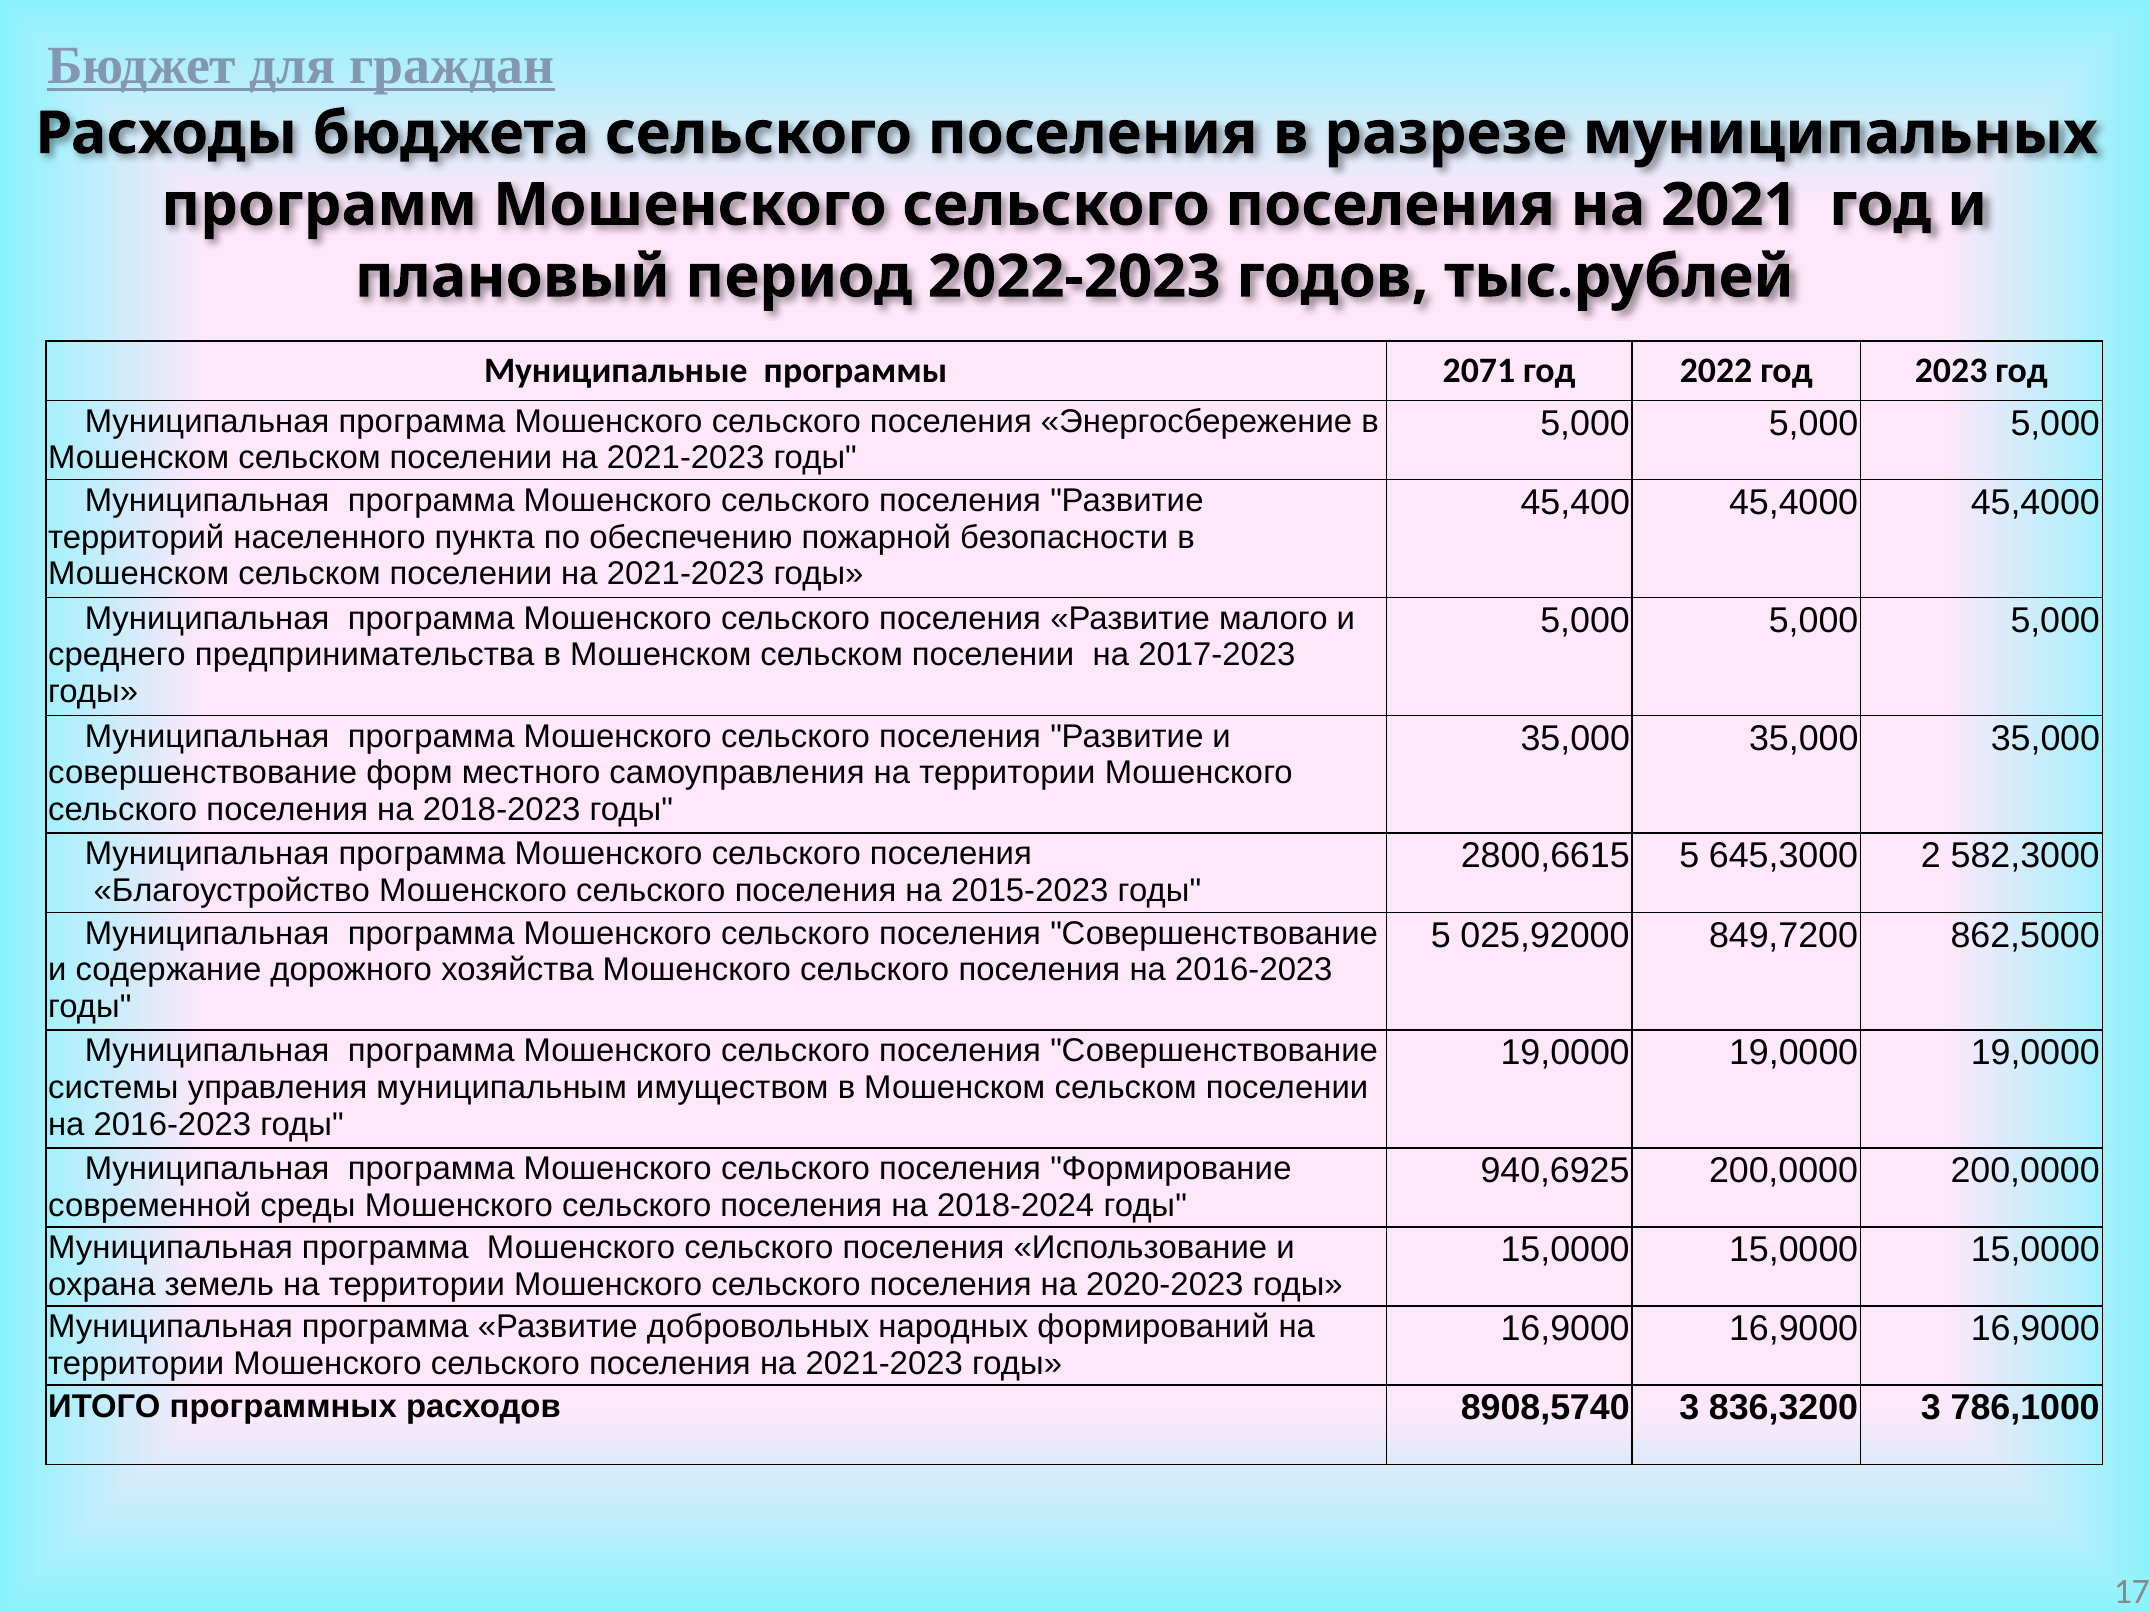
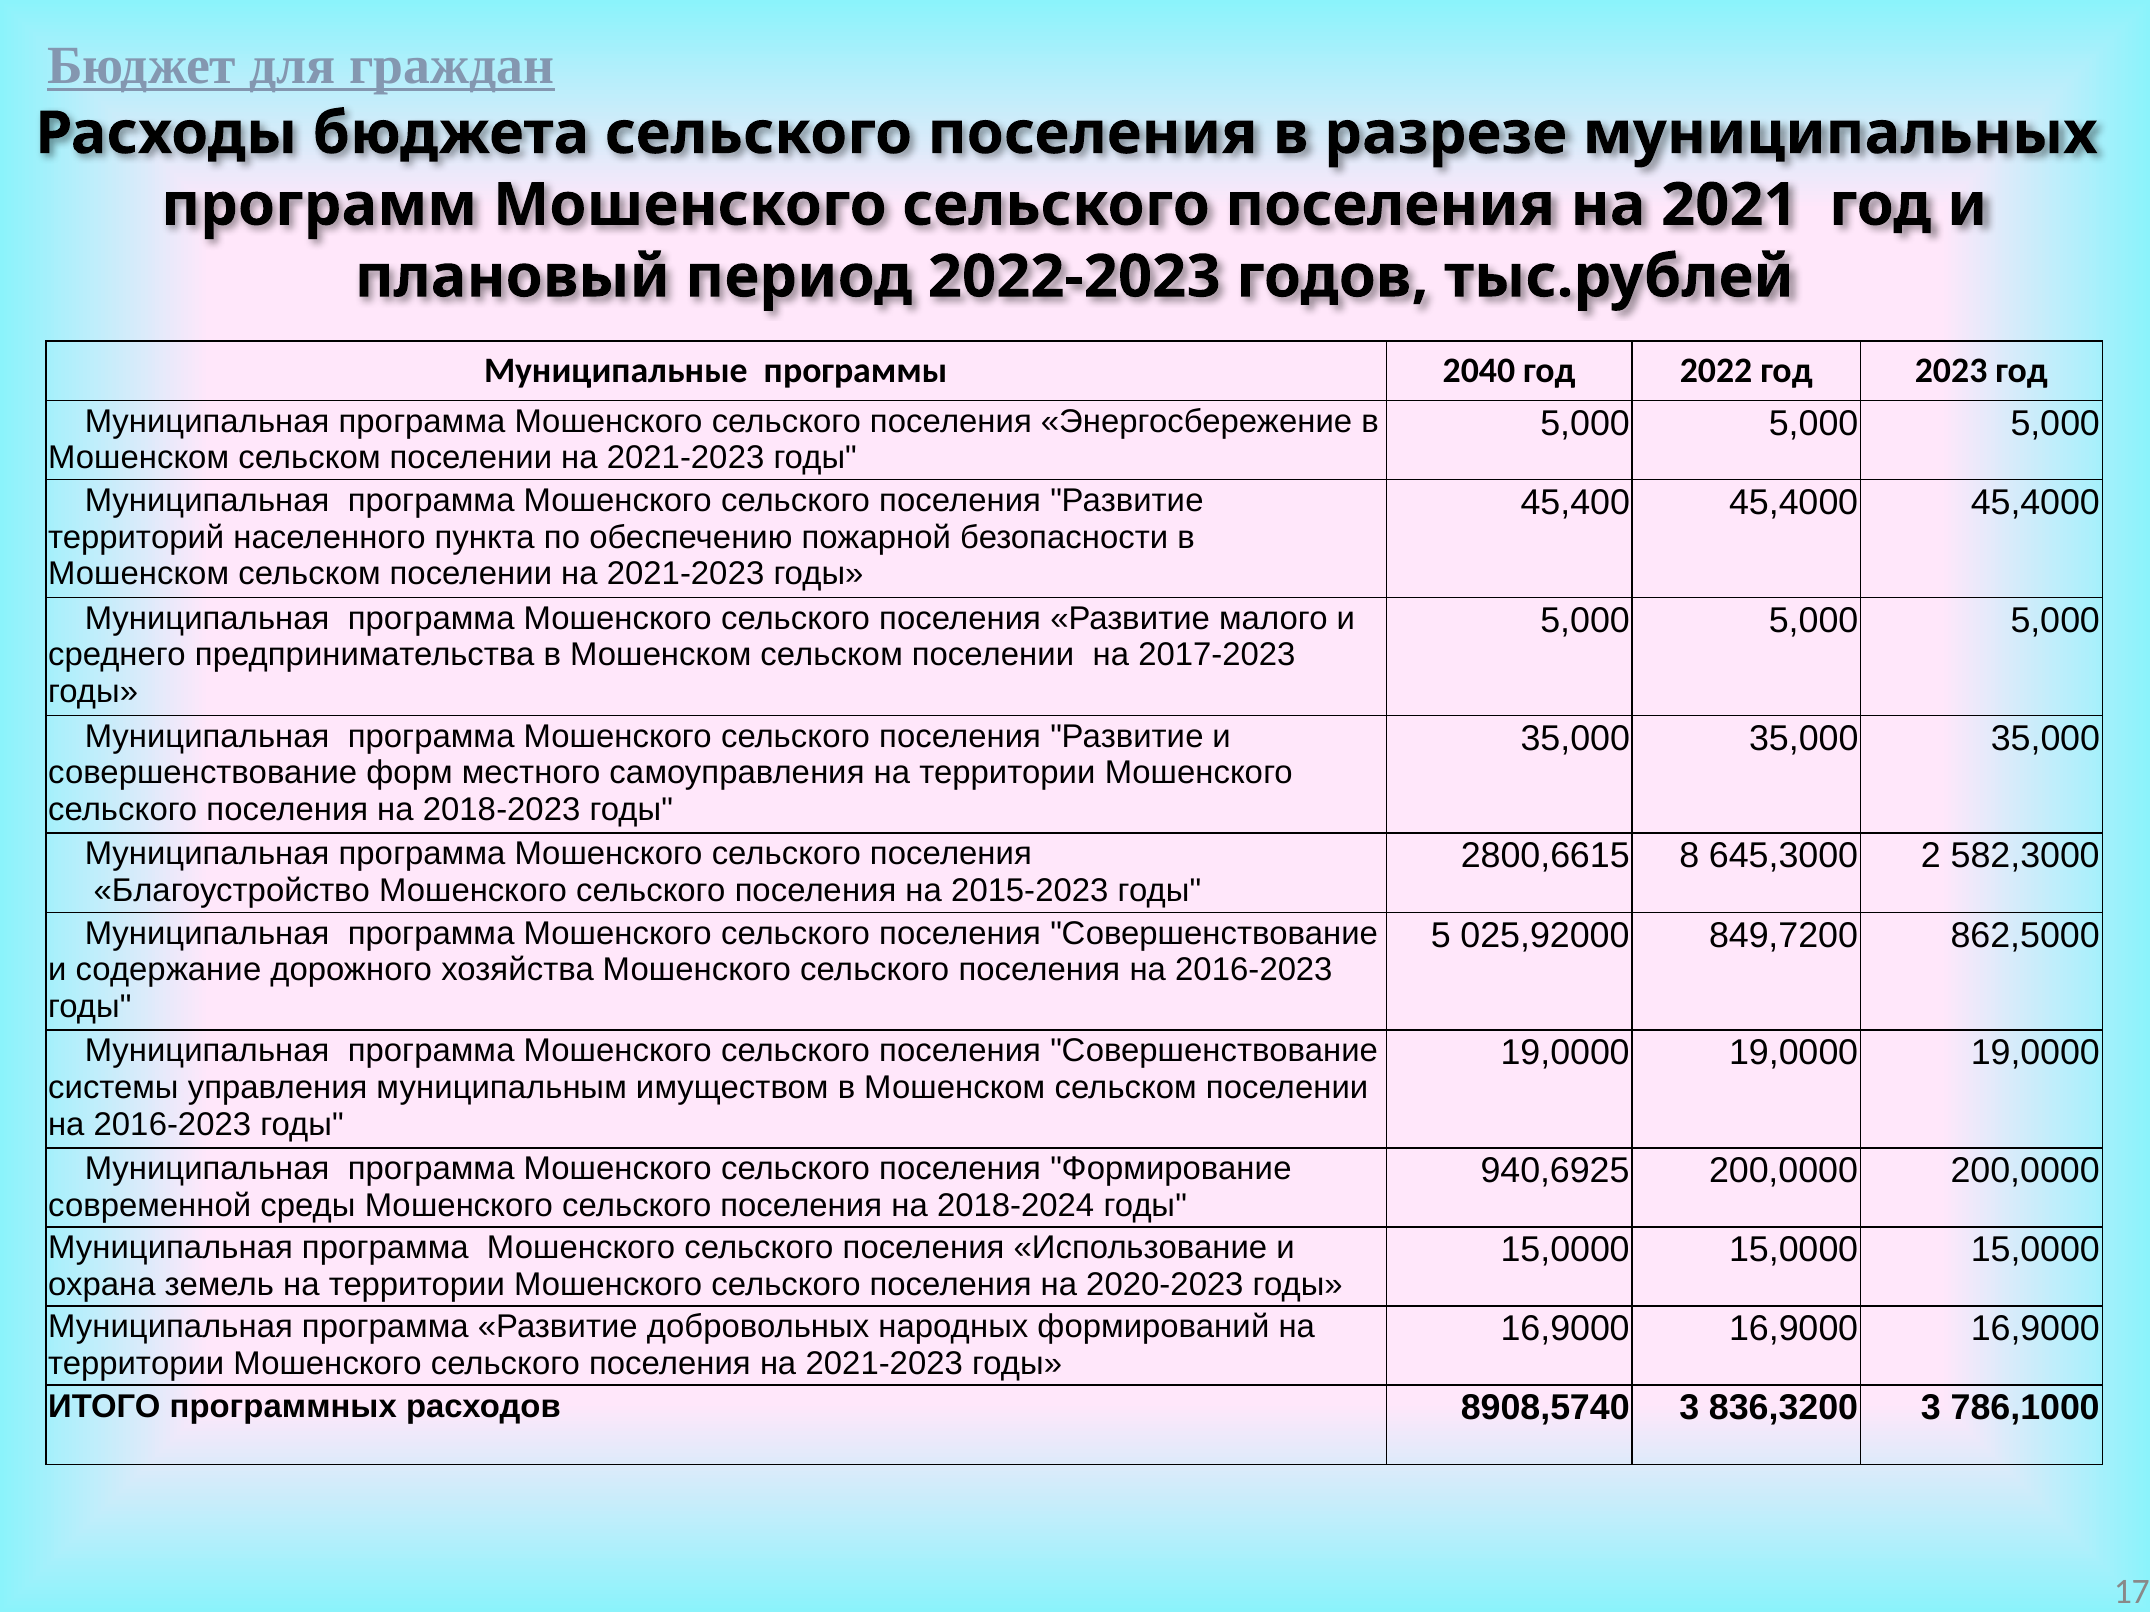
2071: 2071 -> 2040
2800,6615 5: 5 -> 8
